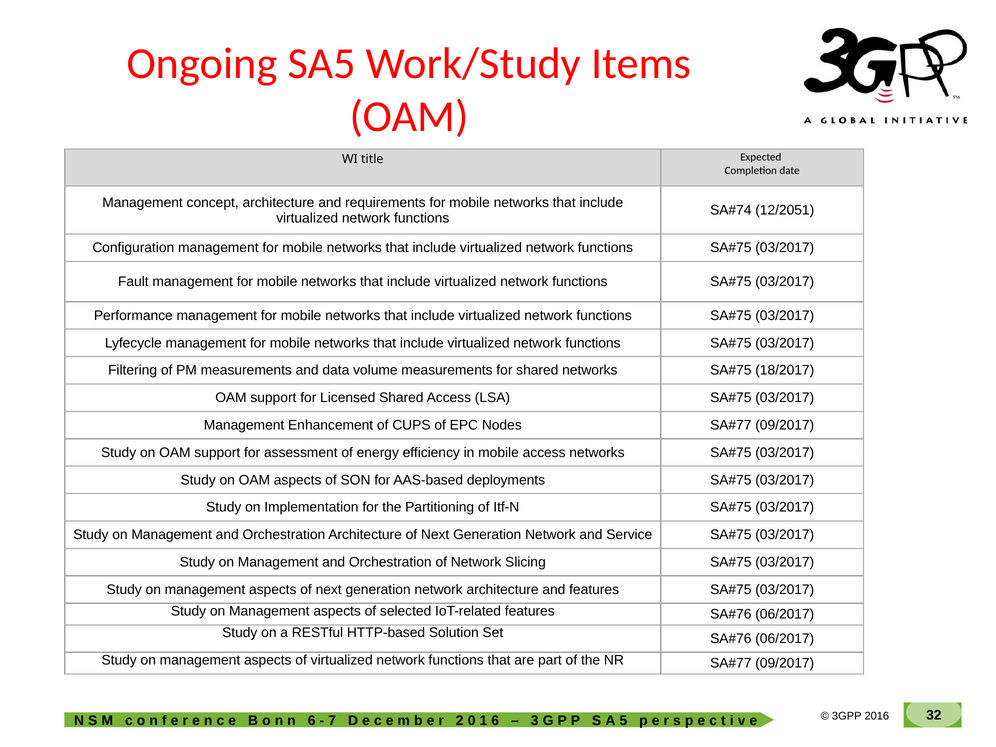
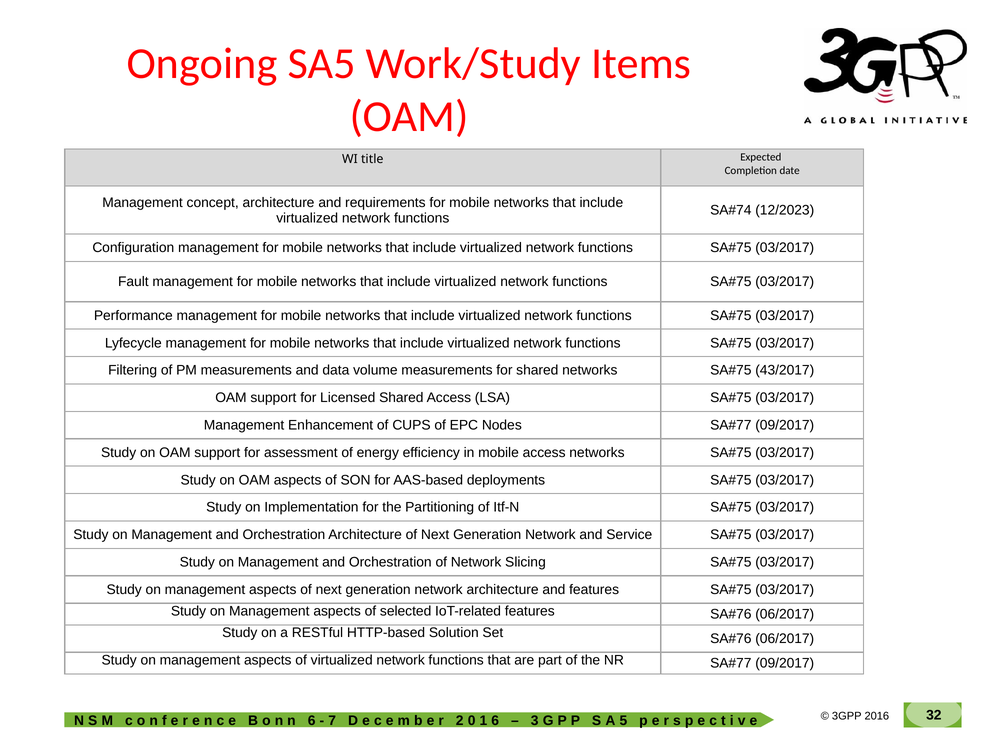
12/2051: 12/2051 -> 12/2023
18/2017: 18/2017 -> 43/2017
